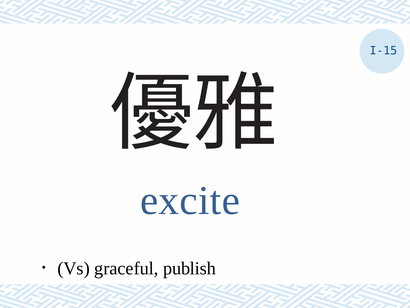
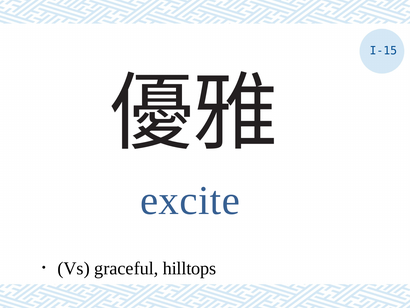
publish: publish -> hilltops
